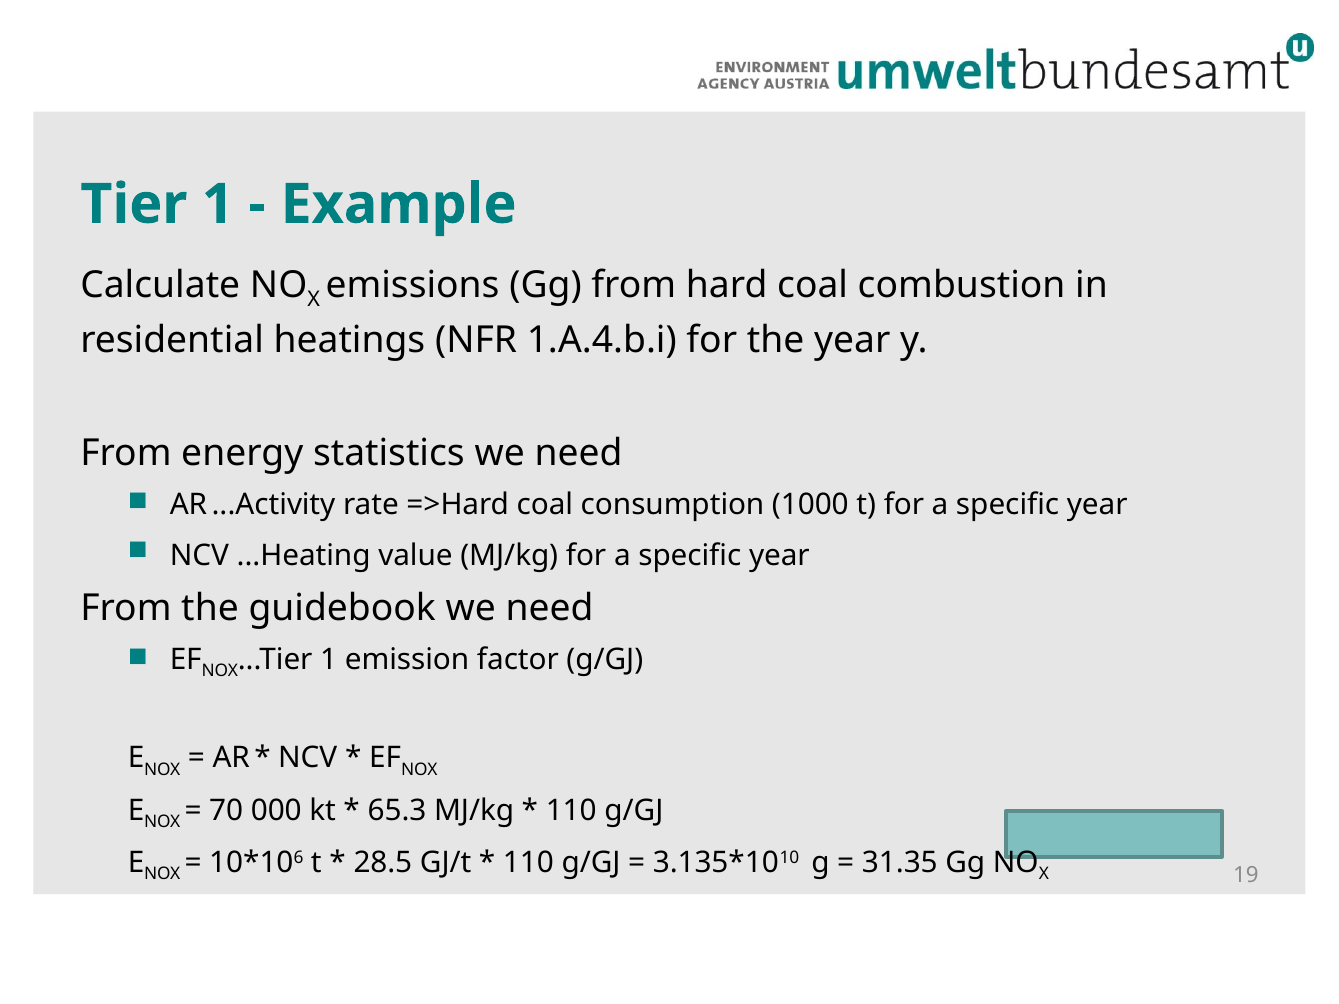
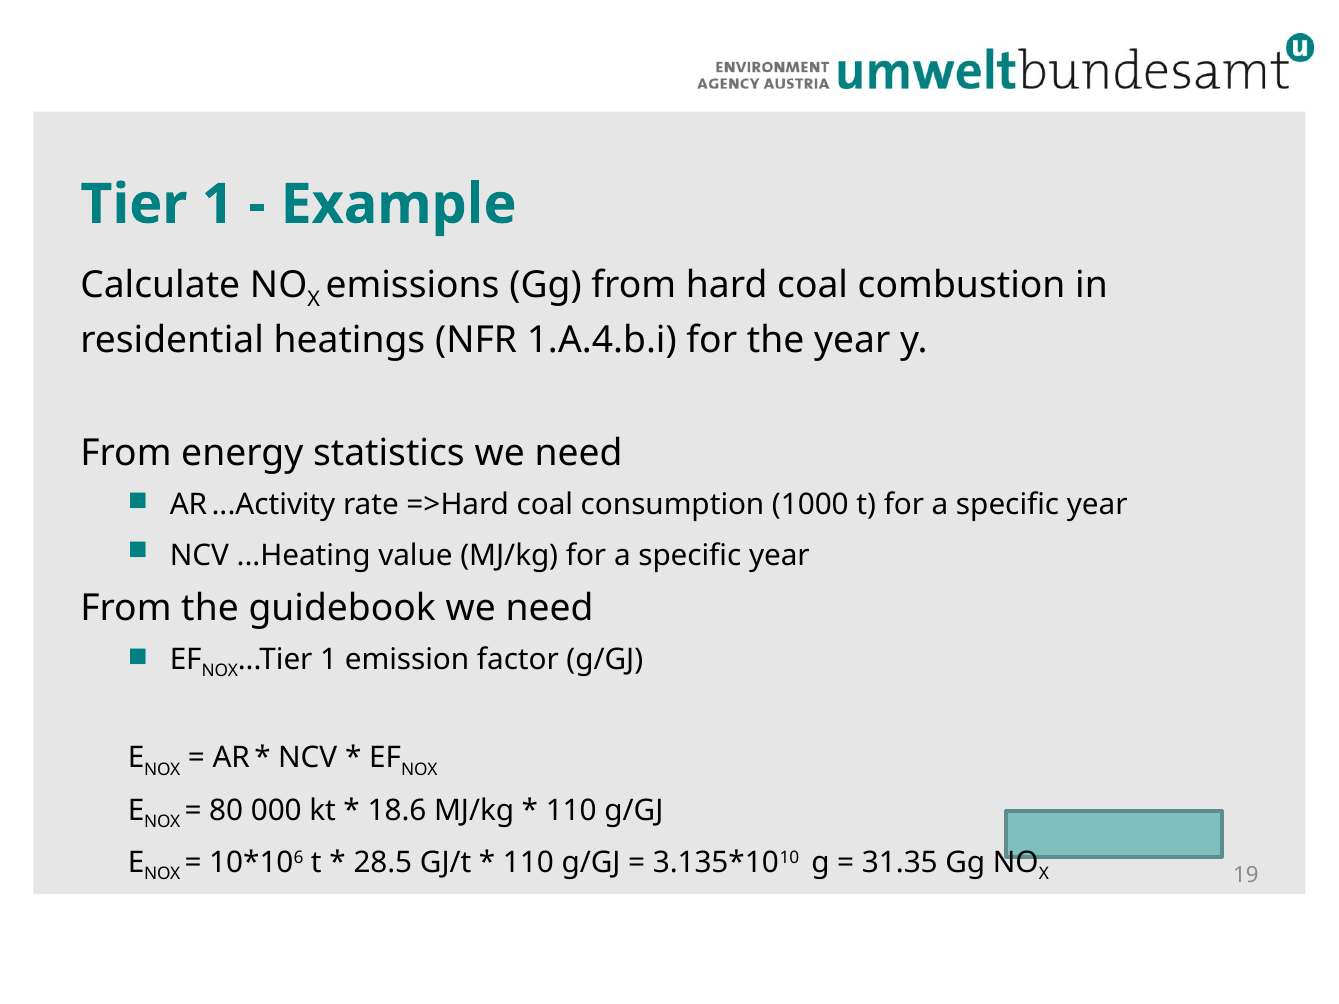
70: 70 -> 80
65.3: 65.3 -> 18.6
